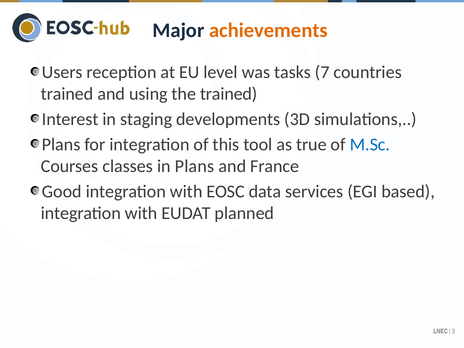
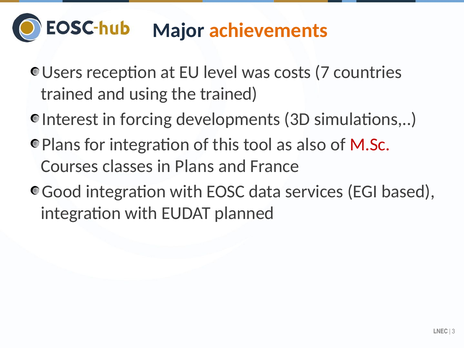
tasks: tasks -> costs
staging: staging -> forcing
true: true -> also
M.Sc colour: blue -> red
